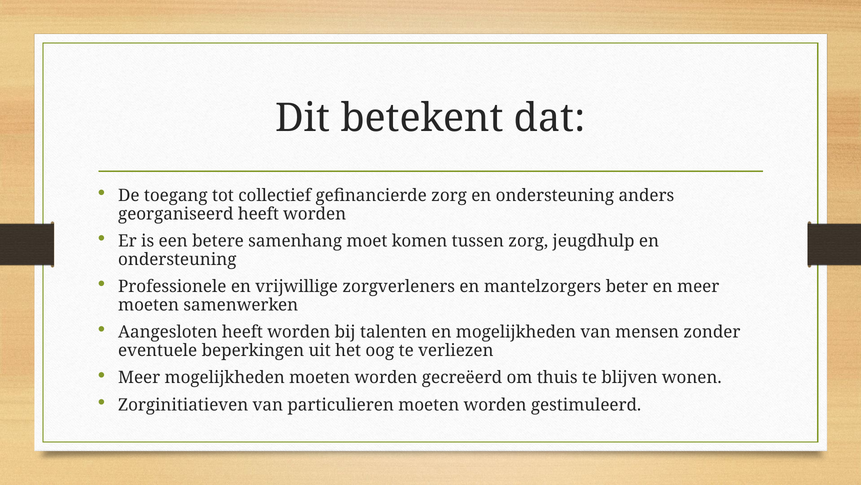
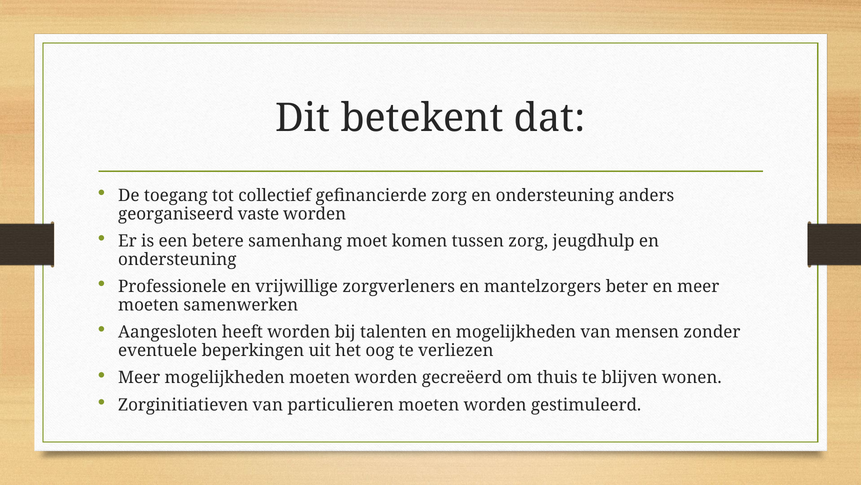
georganiseerd heeft: heeft -> vaste
